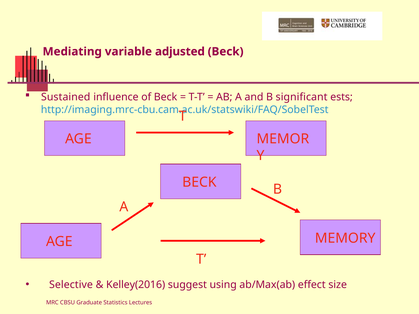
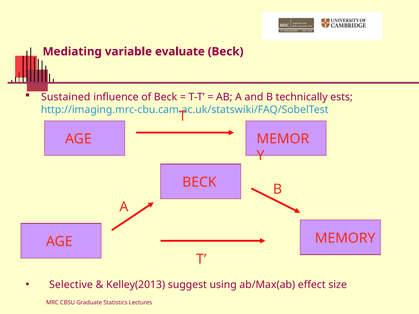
adjusted: adjusted -> evaluate
significant: significant -> technically
Kelley(2016: Kelley(2016 -> Kelley(2013
